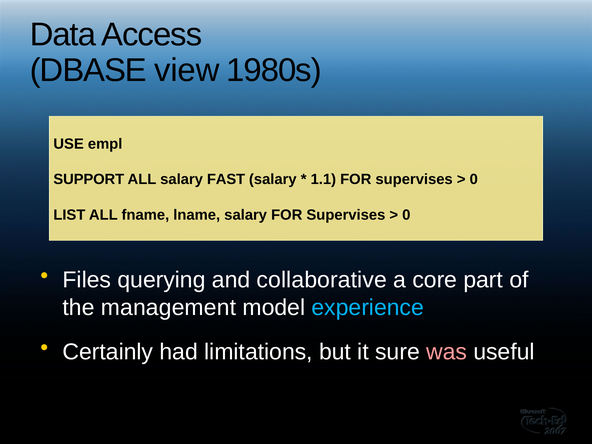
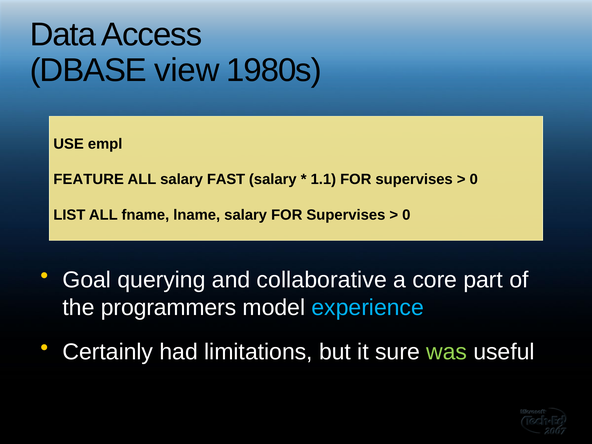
SUPPORT: SUPPORT -> FEATURE
Files: Files -> Goal
management: management -> programmers
was colour: pink -> light green
